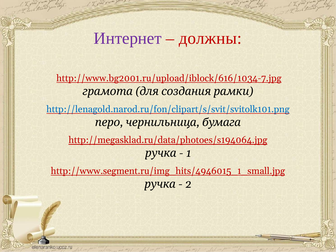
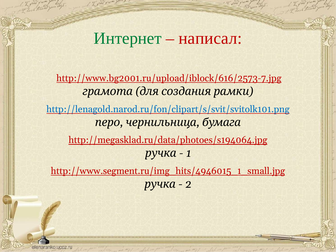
Интернет colour: purple -> green
должны: должны -> написал
http://www.bg2001.ru/upload/iblock/616/1034-7.jpg: http://www.bg2001.ru/upload/iblock/616/1034-7.jpg -> http://www.bg2001.ru/upload/iblock/616/2573-7.jpg
